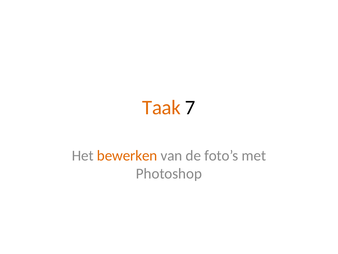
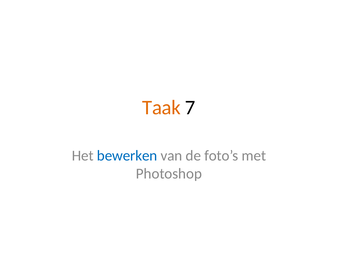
bewerken colour: orange -> blue
